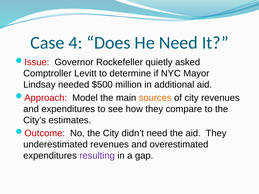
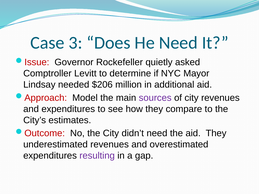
4: 4 -> 3
$500: $500 -> $206
sources colour: orange -> purple
